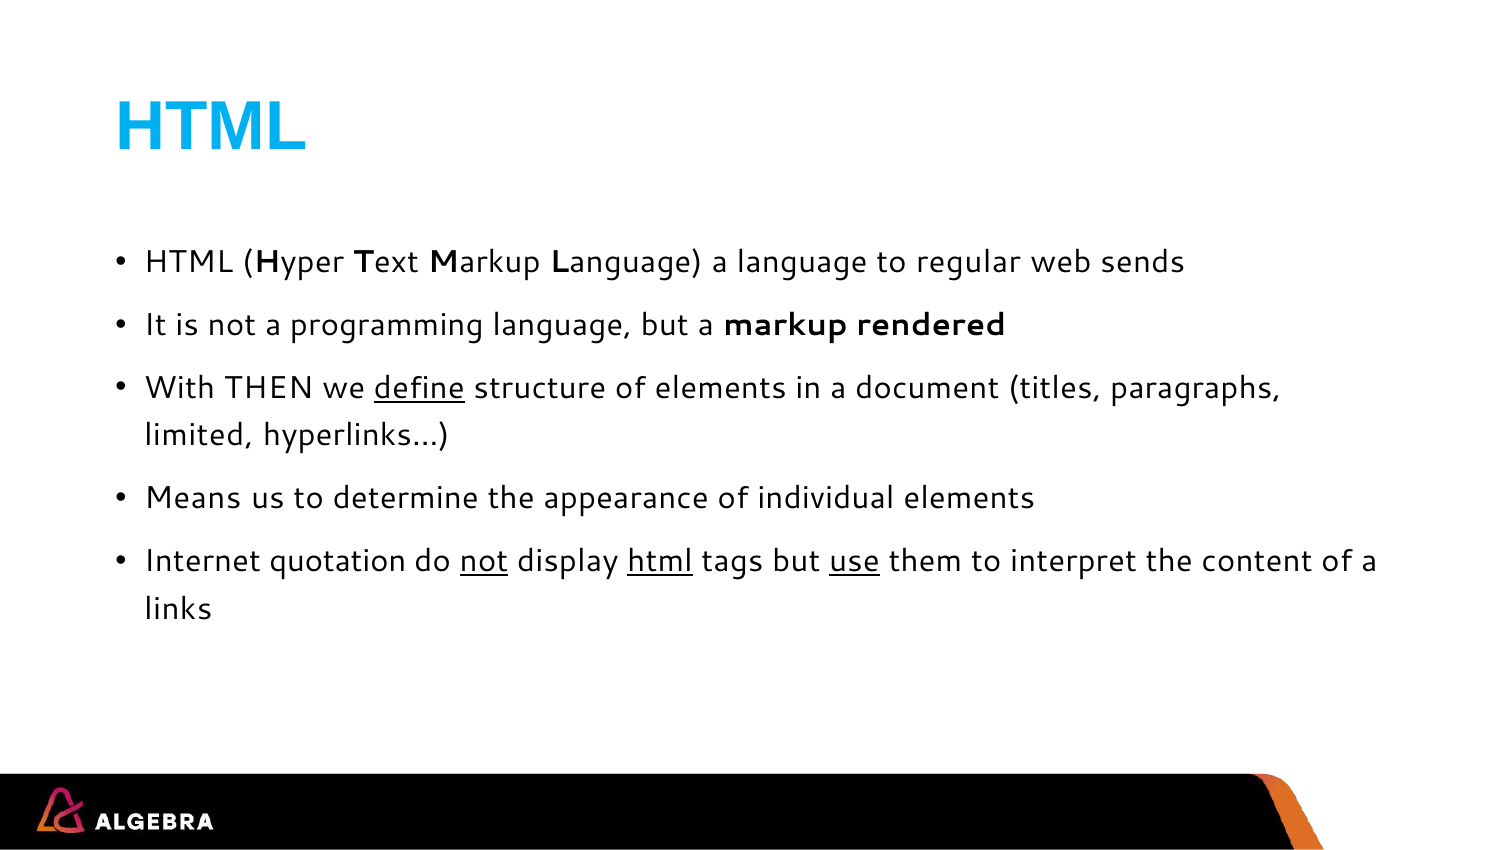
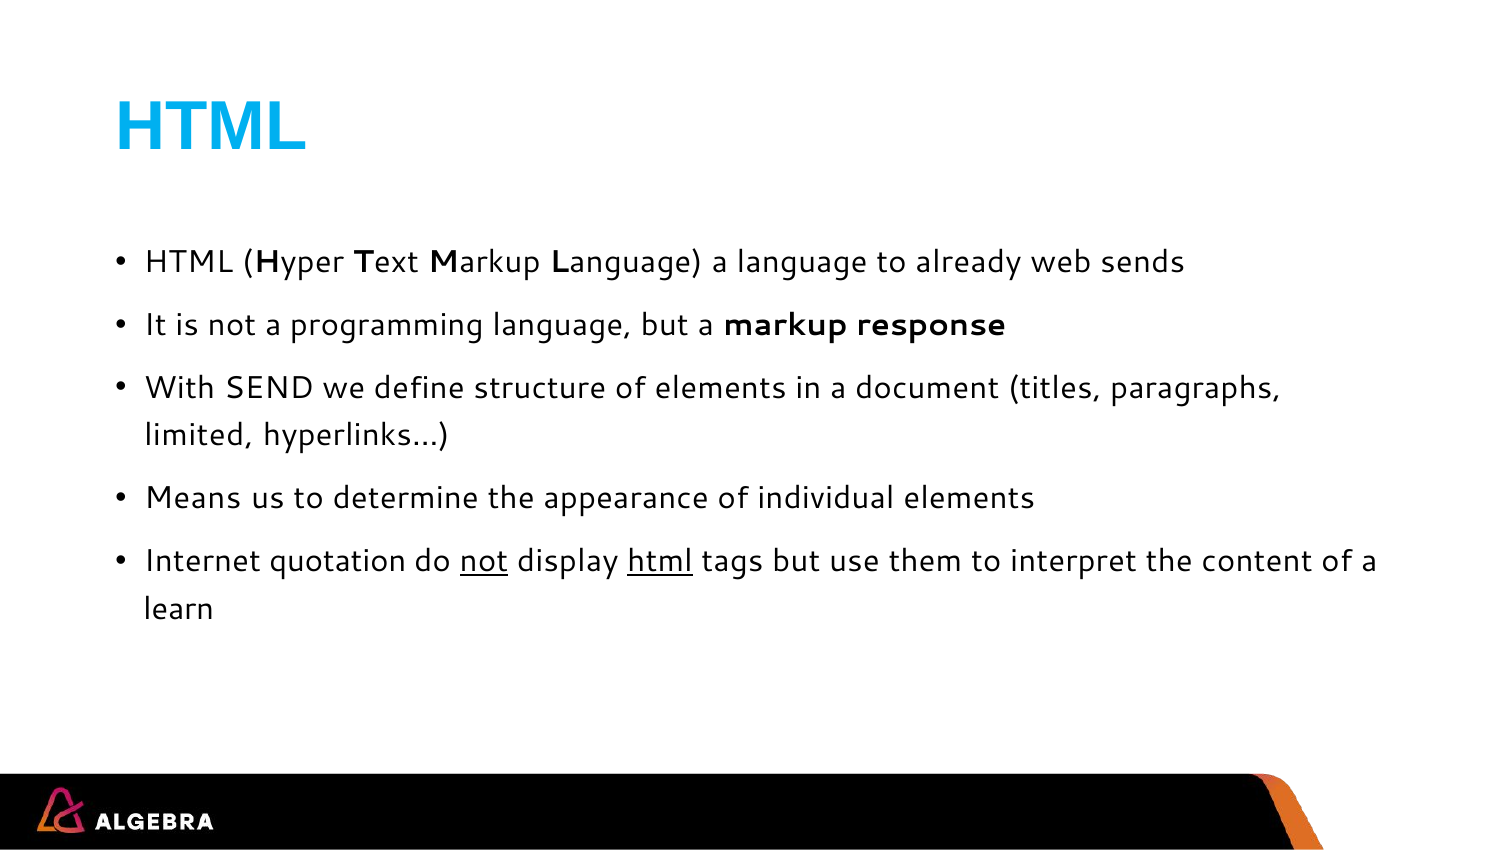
regular: regular -> already
rendered: rendered -> response
THEN: THEN -> SEND
define underline: present -> none
use underline: present -> none
links: links -> learn
